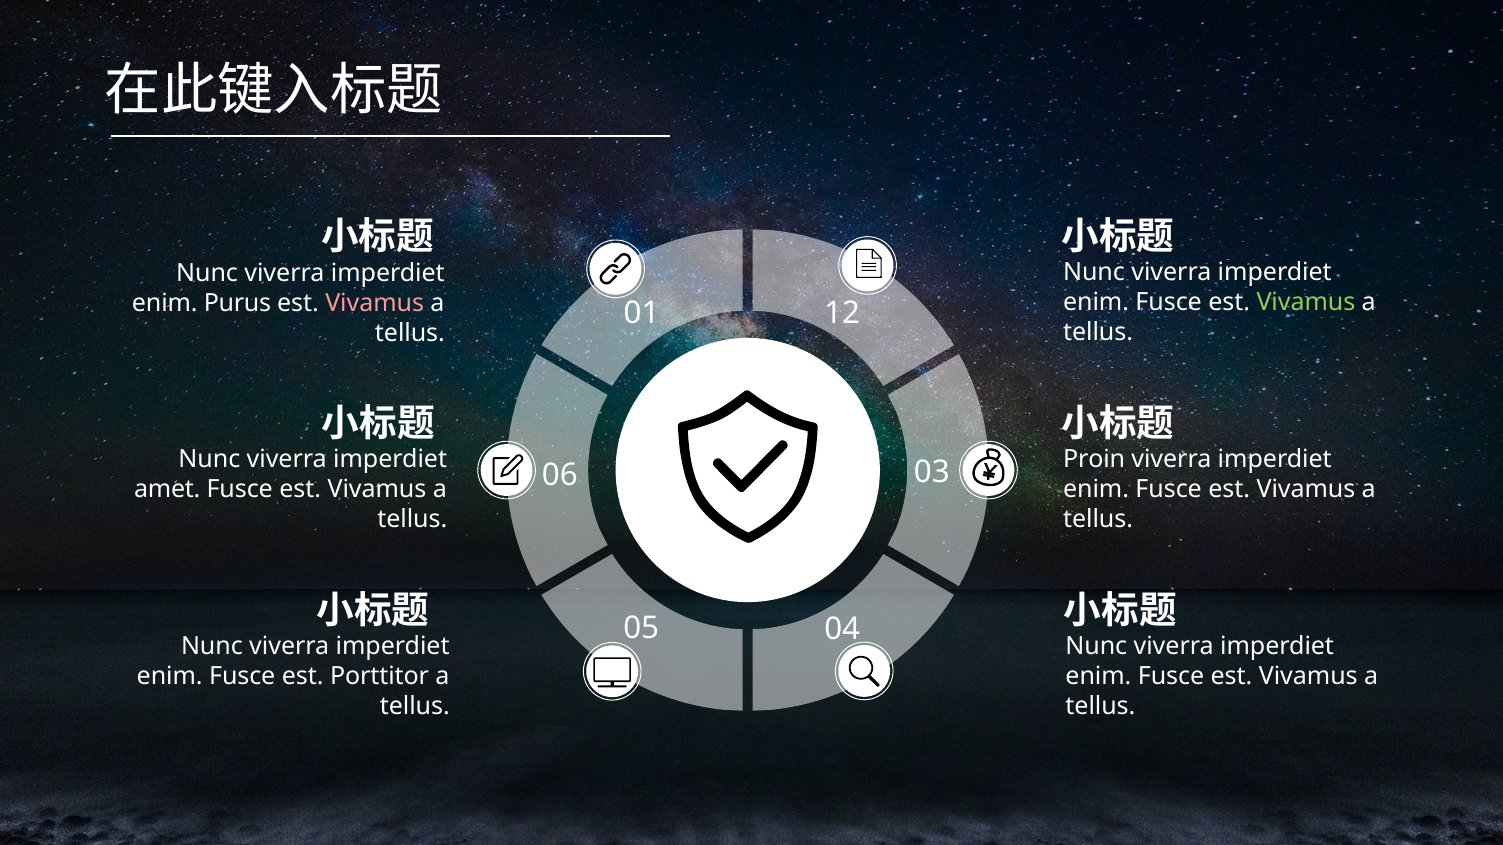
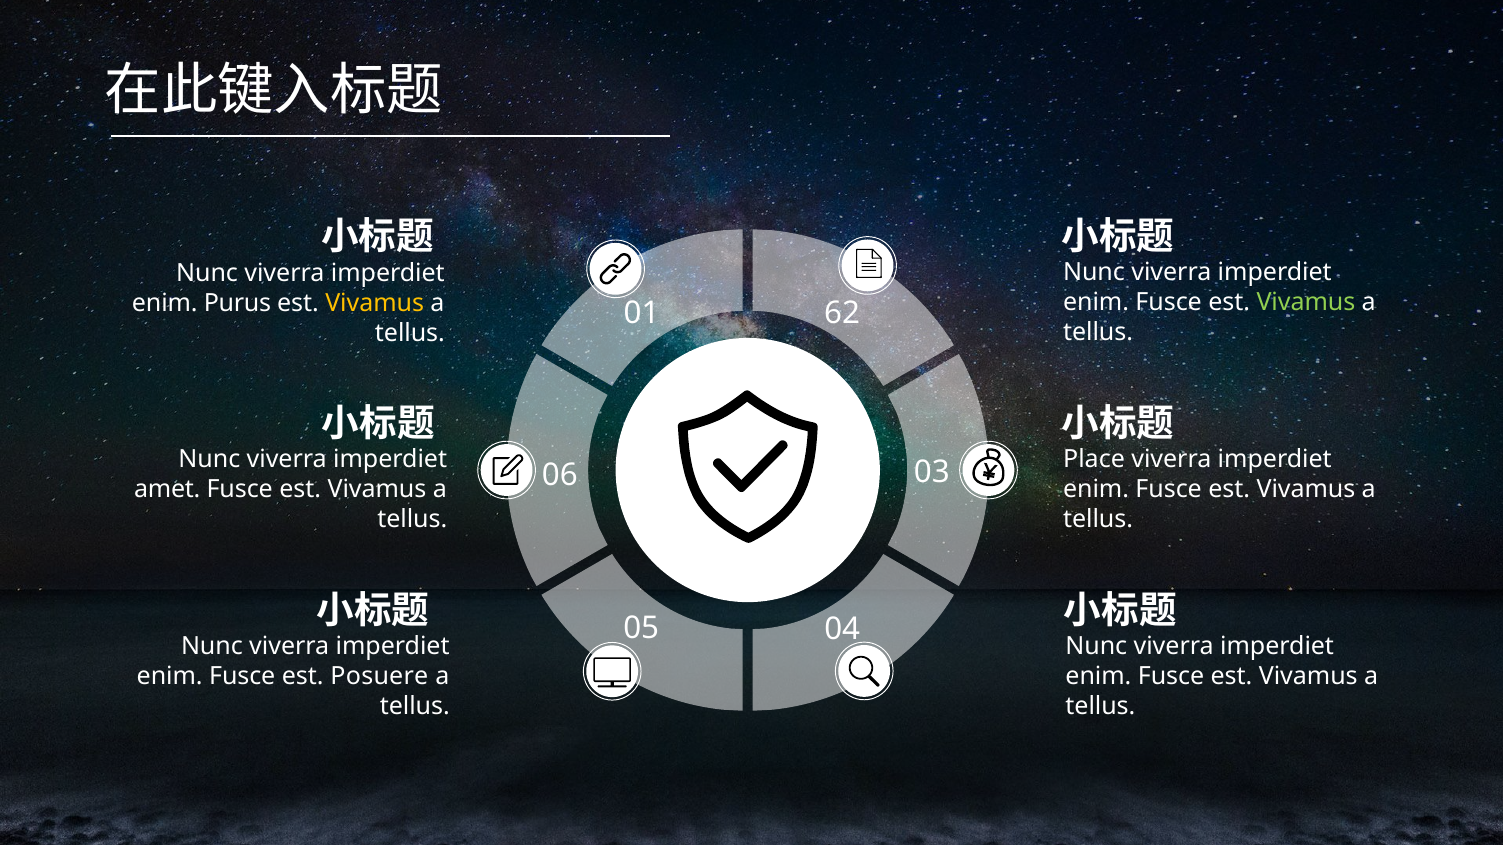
Vivamus at (375, 304) colour: pink -> yellow
12: 12 -> 62
Proin: Proin -> Place
Porttitor: Porttitor -> Posuere
